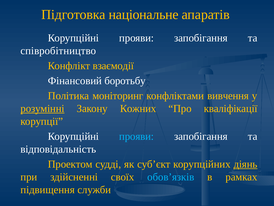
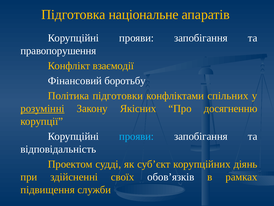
співробітництво: співробітництво -> правопорушення
моніторинг: моніторинг -> підготовки
вивчення: вивчення -> спільних
Кожних: Кожних -> Якісних
кваліфікації: кваліфікації -> досягненню
діянь underline: present -> none
обов’язків colour: light blue -> white
